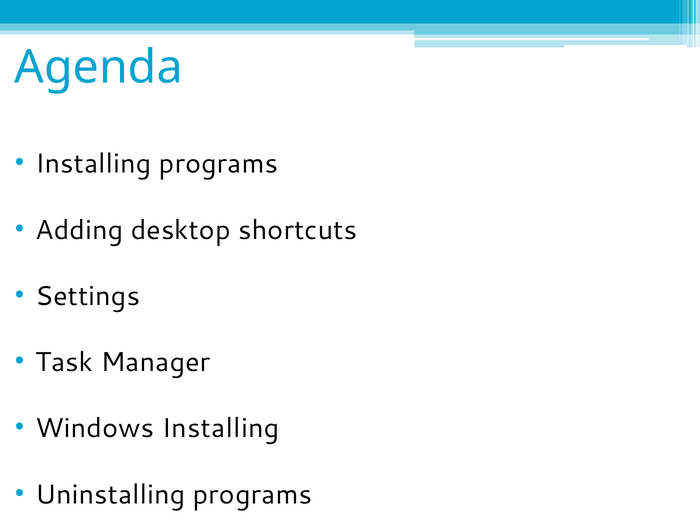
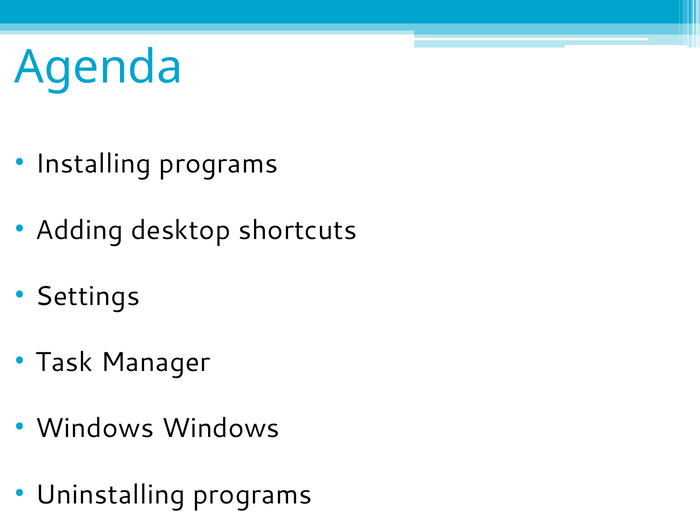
Windows Installing: Installing -> Windows
